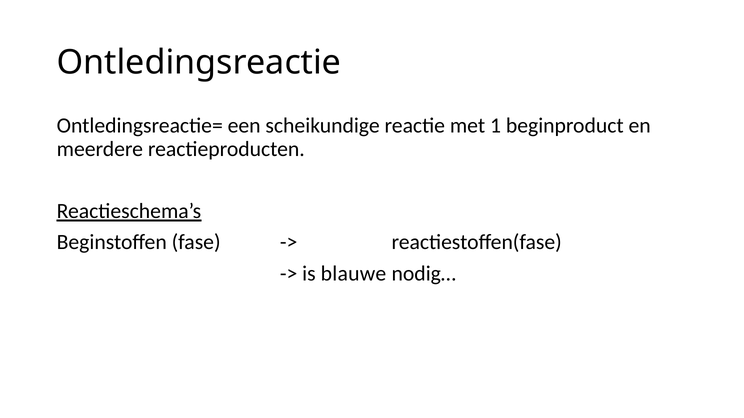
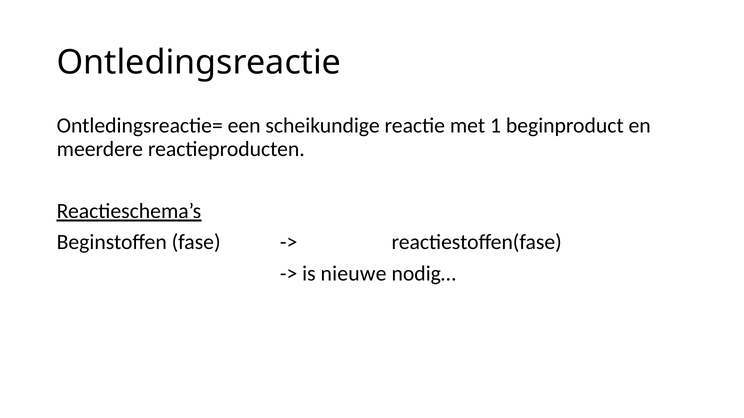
blauwe: blauwe -> nieuwe
